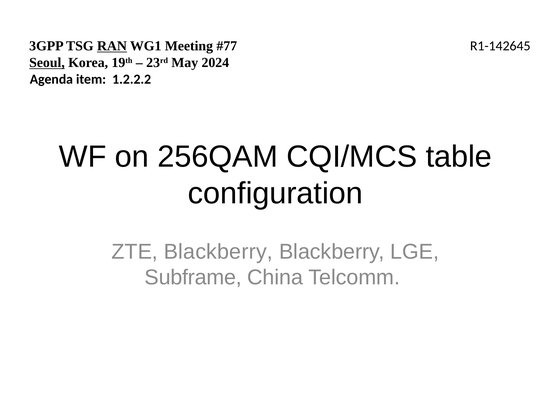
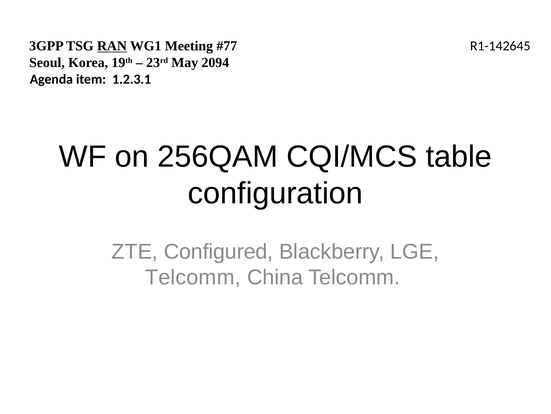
Seoul underline: present -> none
2024: 2024 -> 2094
1.2.2.2: 1.2.2.2 -> 1.2.3.1
ZTE Blackberry: Blackberry -> Configured
Subframe at (193, 277): Subframe -> Telcomm
